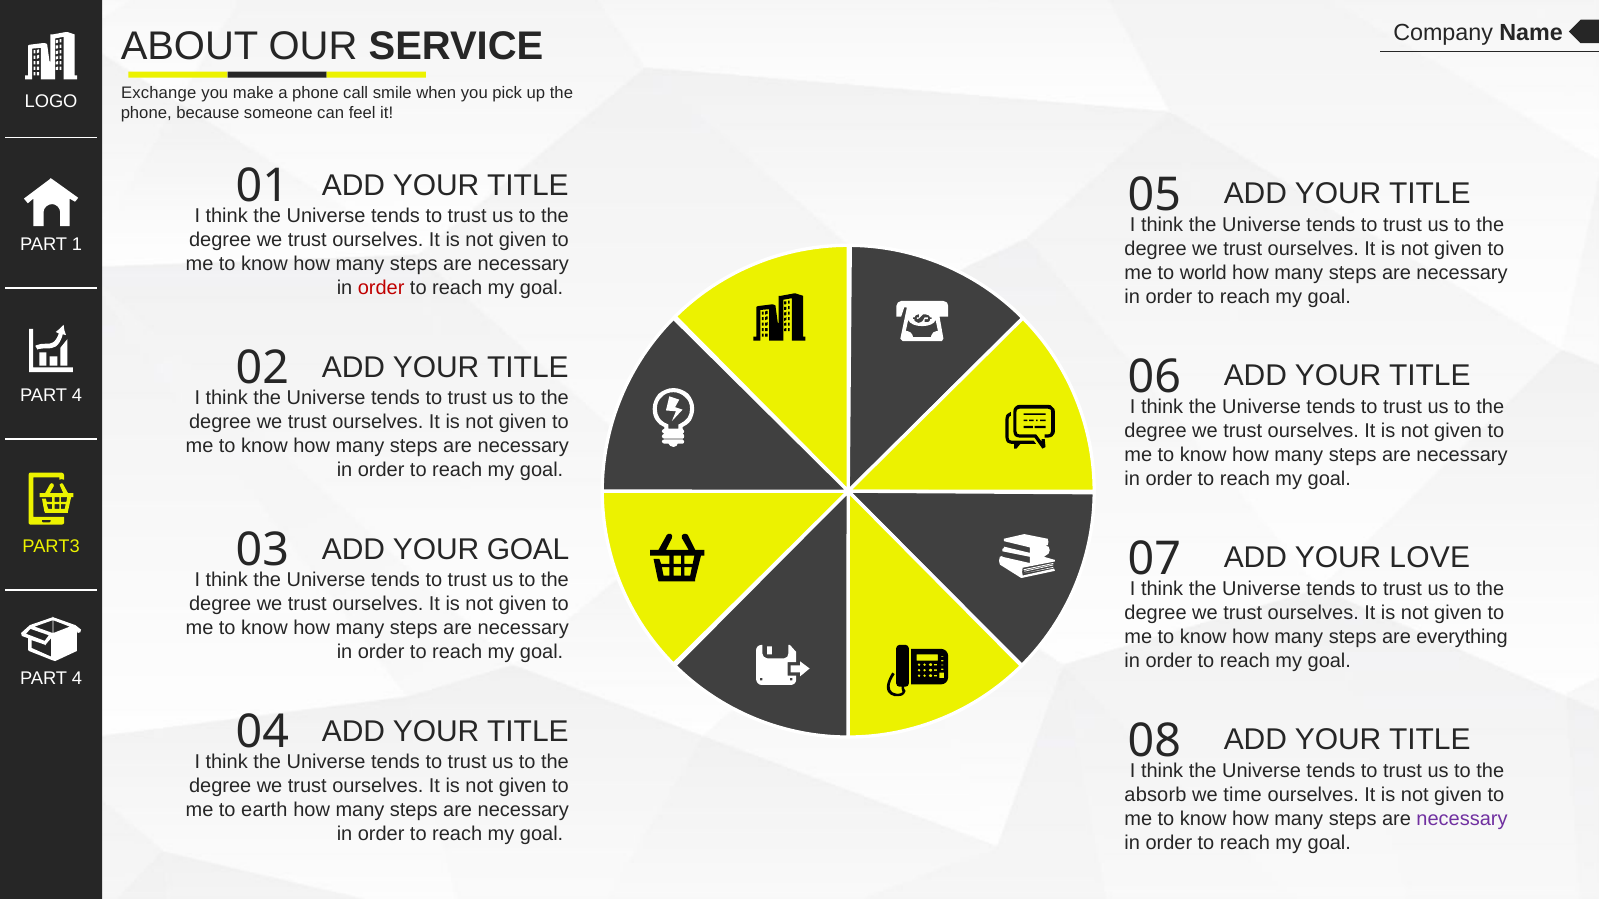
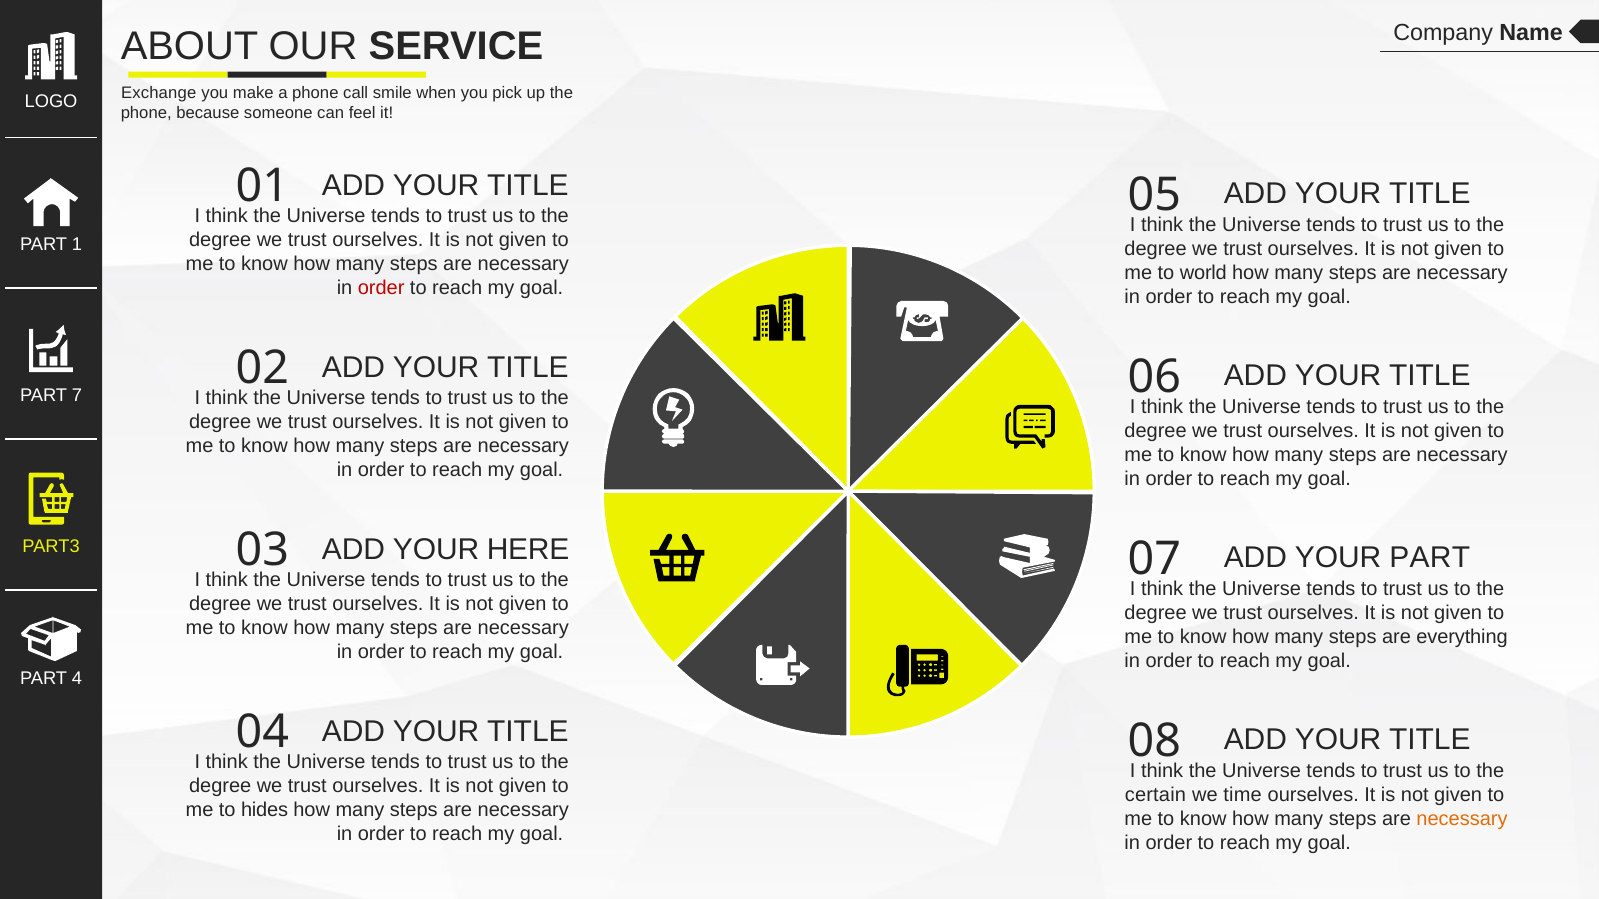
4 at (77, 396): 4 -> 7
YOUR GOAL: GOAL -> HERE
YOUR LOVE: LOVE -> PART
absorb: absorb -> certain
earth: earth -> hides
necessary at (1462, 819) colour: purple -> orange
